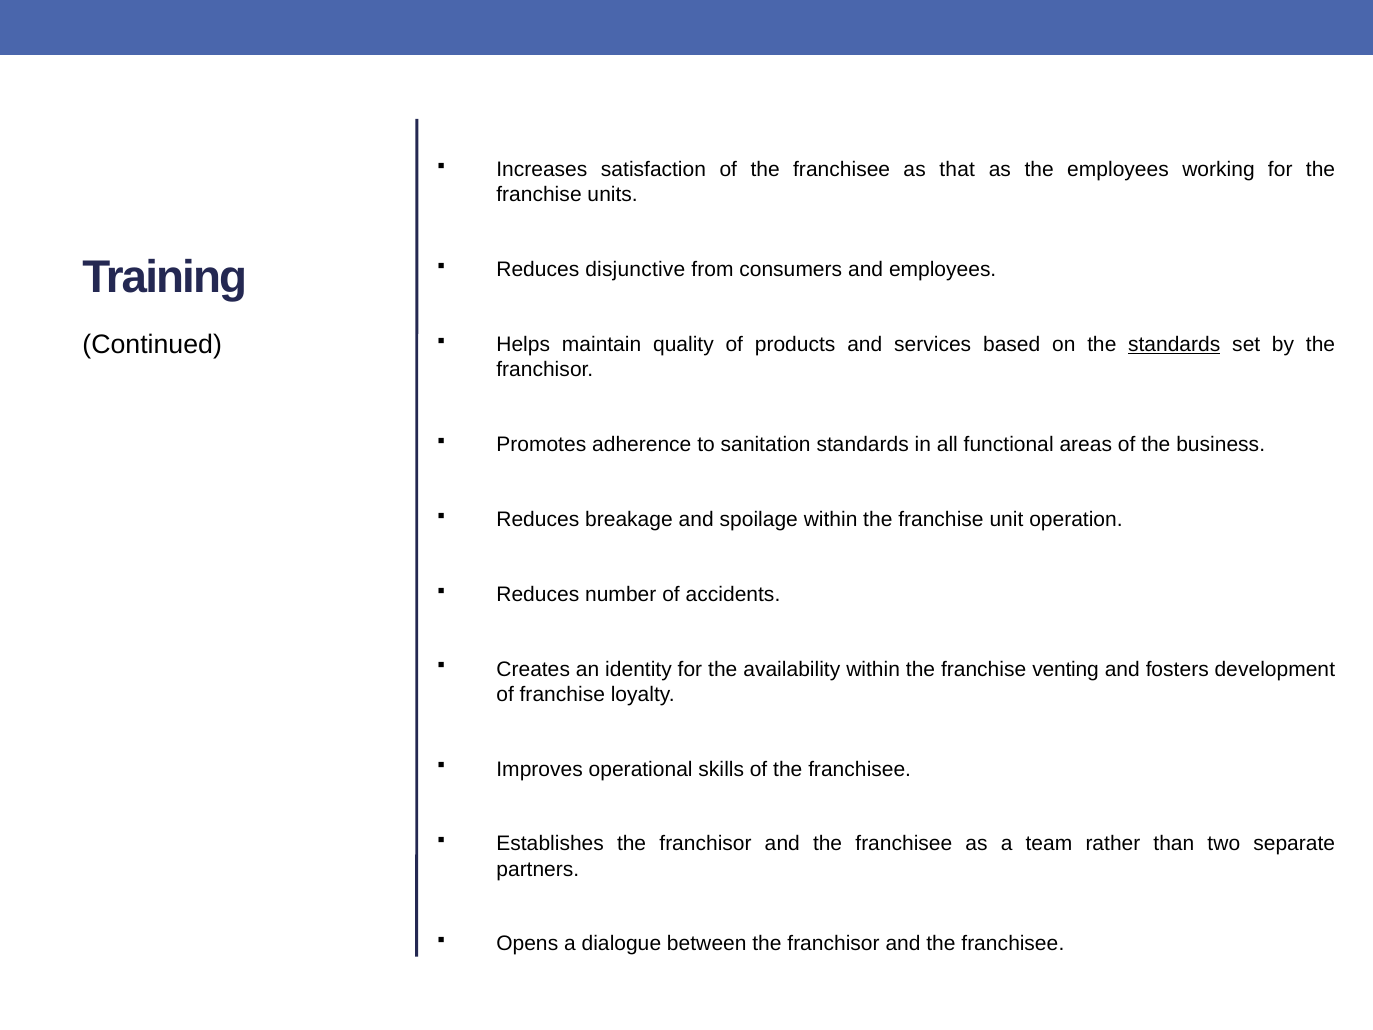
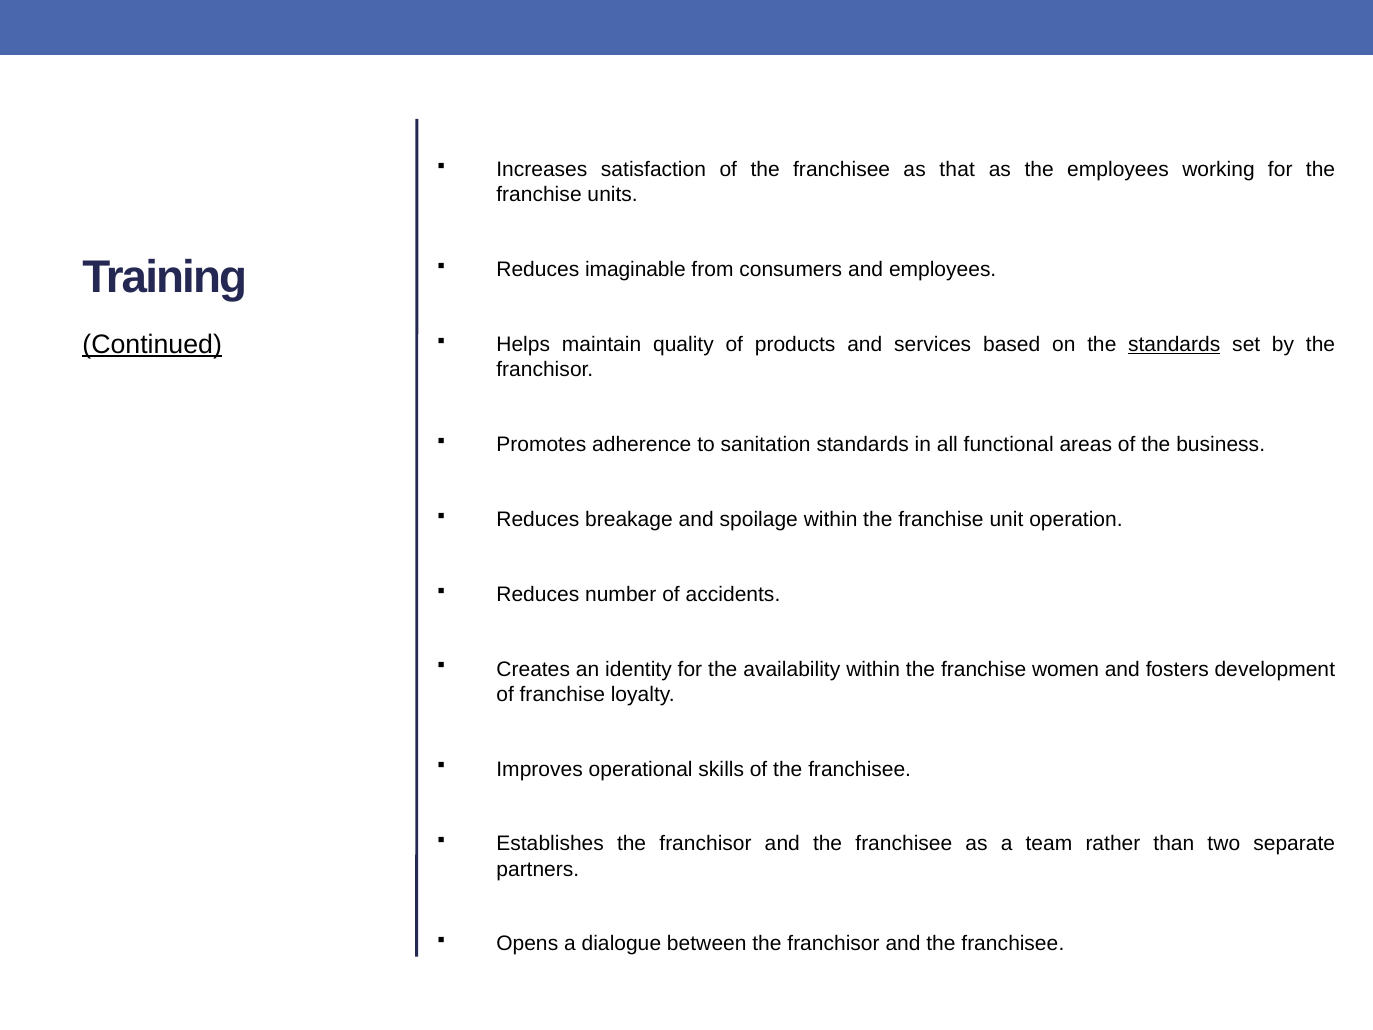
disjunctive: disjunctive -> imaginable
Continued underline: none -> present
venting: venting -> women
